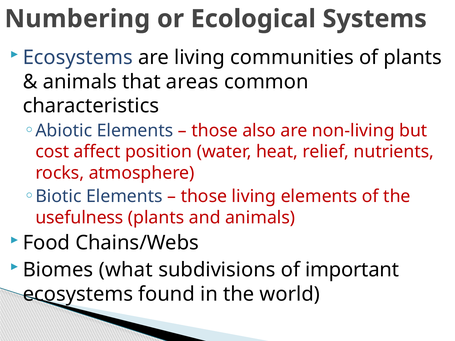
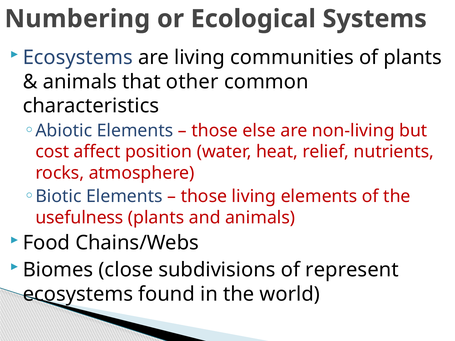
areas: areas -> other
also: also -> else
what: what -> close
important: important -> represent
